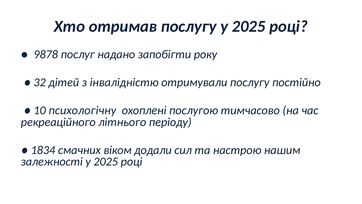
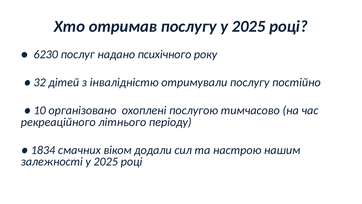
9878: 9878 -> 6230
запобігти: запобігти -> психічного
психологічну: психологічну -> організовано
